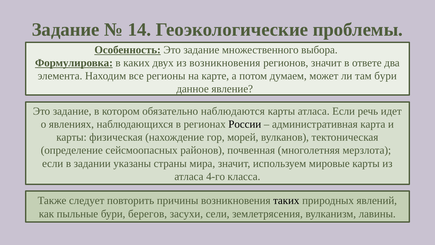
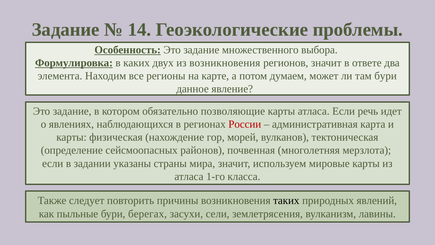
наблюдаются: наблюдаются -> позволяющие
России colour: black -> red
4-го: 4-го -> 1-го
берегов: берегов -> берегах
